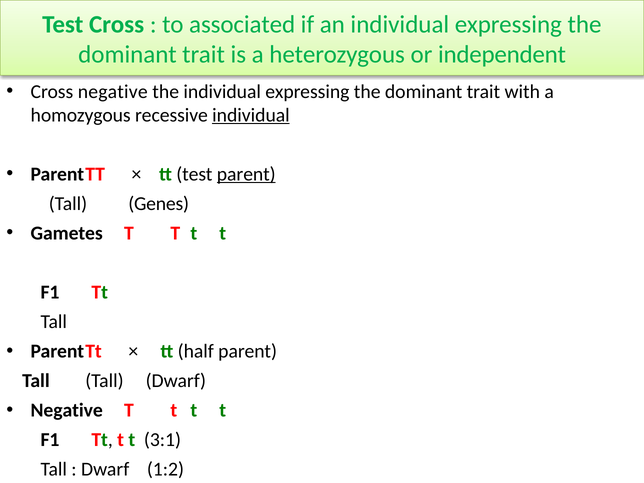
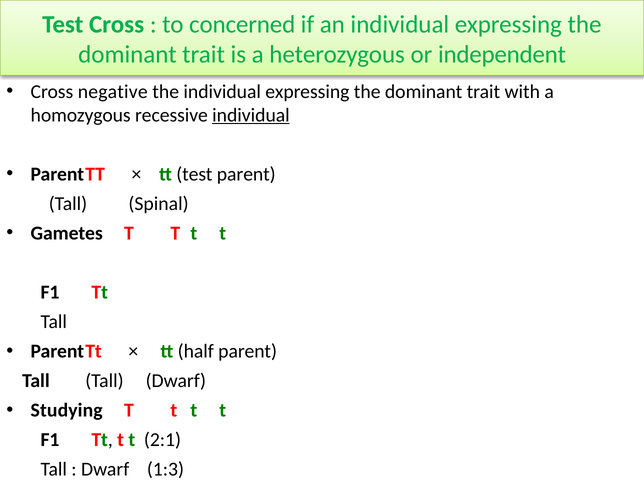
associated: associated -> concerned
parent at (246, 174) underline: present -> none
Genes: Genes -> Spinal
Negative at (67, 410): Negative -> Studying
3:1: 3:1 -> 2:1
1:2: 1:2 -> 1:3
